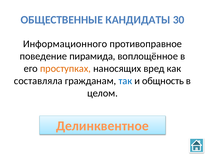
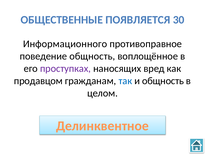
КАНДИДАТЫ: КАНДИДАТЫ -> ПОЯВЛЯЕТСЯ
поведение пирамида: пирамида -> общность
проступках colour: orange -> purple
составляла: составляла -> продавцом
